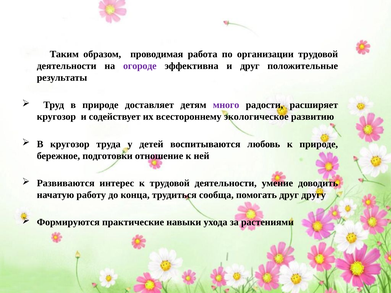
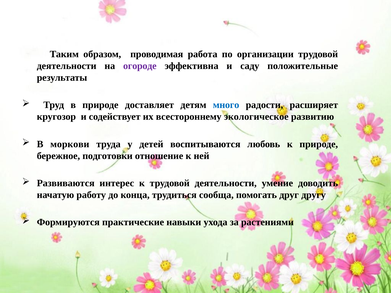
и друг: друг -> саду
много colour: purple -> blue
В кругозор: кругозор -> моркови
